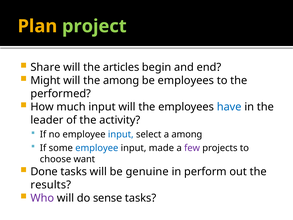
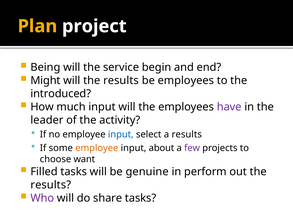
project colour: light green -> white
Share: Share -> Being
articles: articles -> service
will the among: among -> results
performed: performed -> introduced
have colour: blue -> purple
a among: among -> results
employee at (97, 148) colour: blue -> orange
made: made -> about
Done: Done -> Filled
sense: sense -> share
